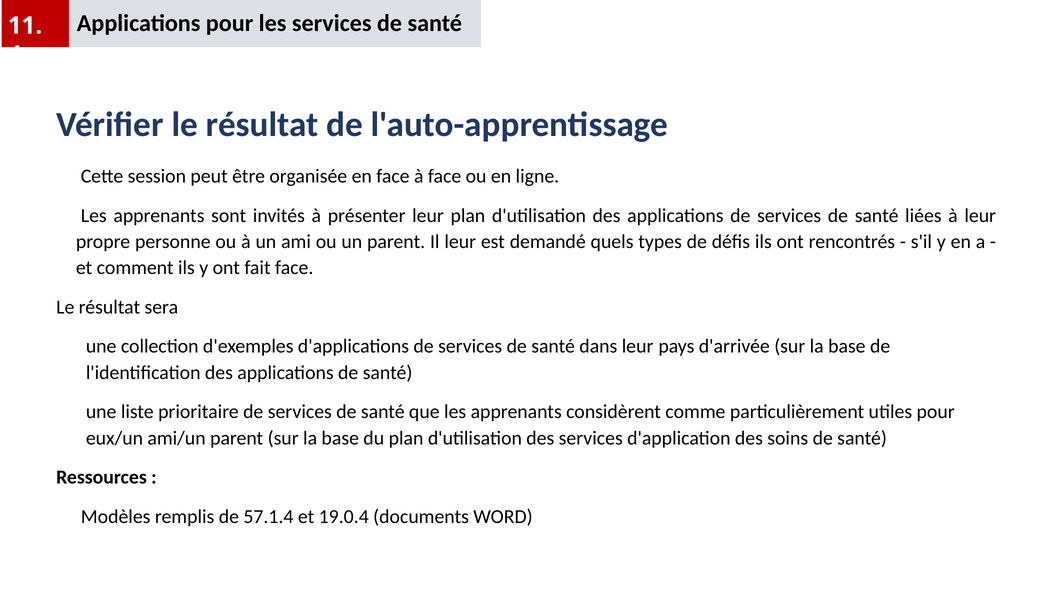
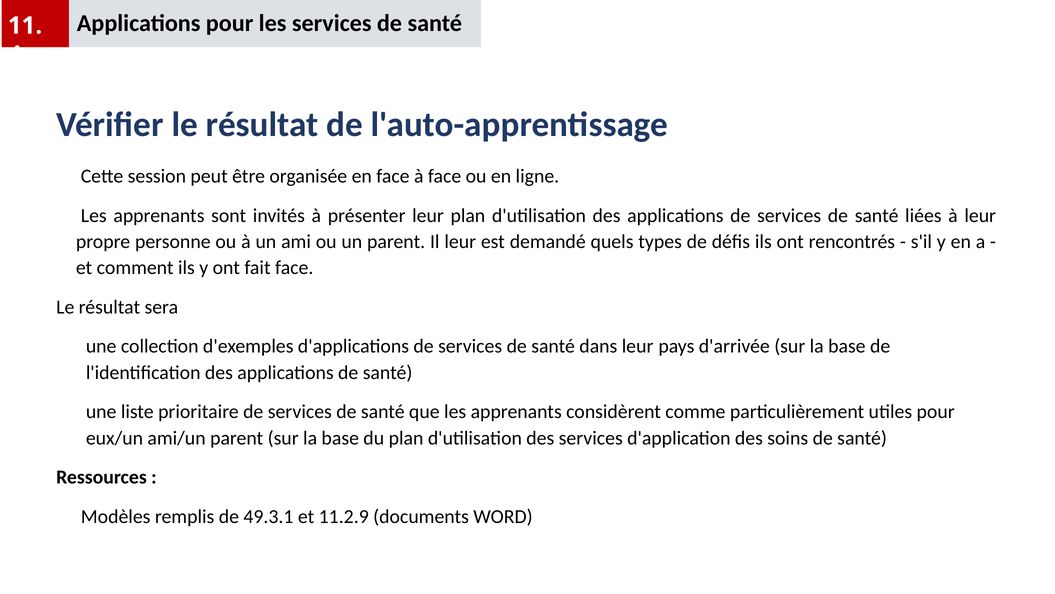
57.1.4: 57.1.4 -> 49.3.1
19.0.4: 19.0.4 -> 11.2.9
